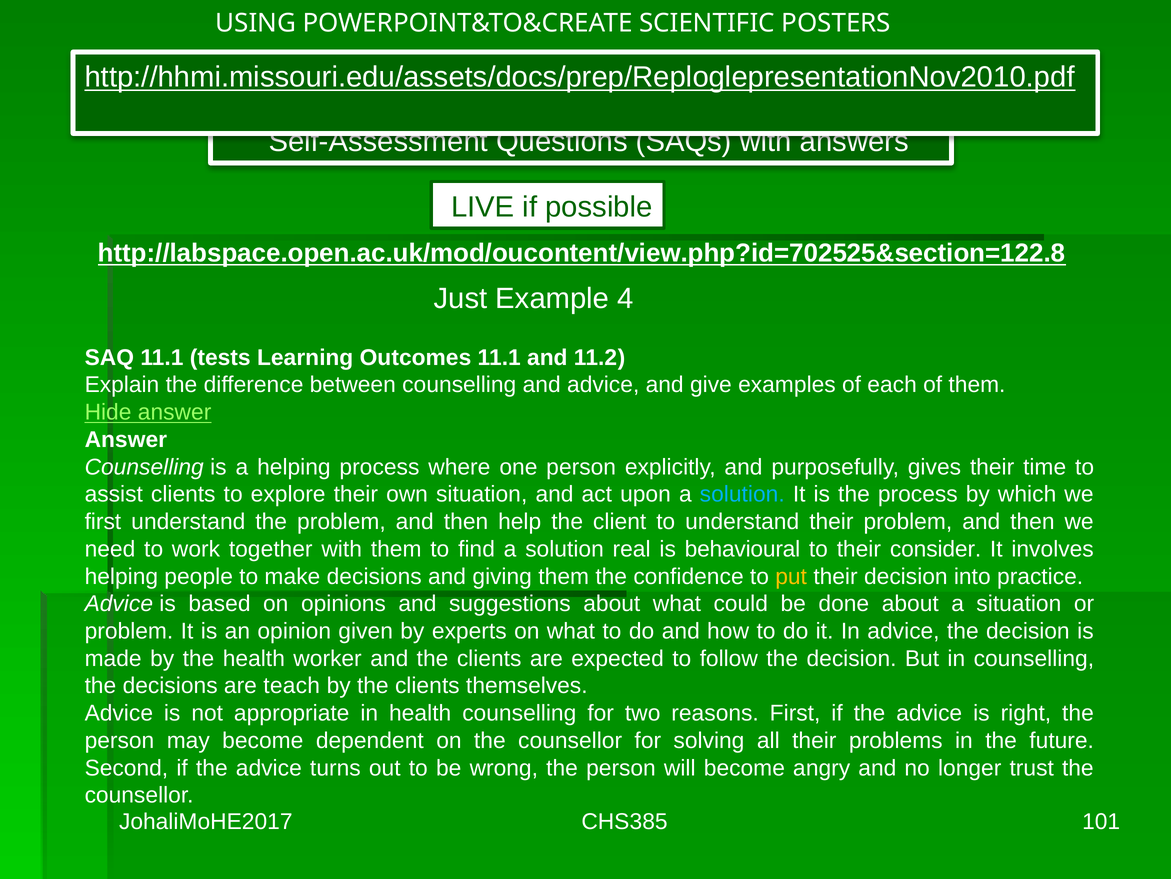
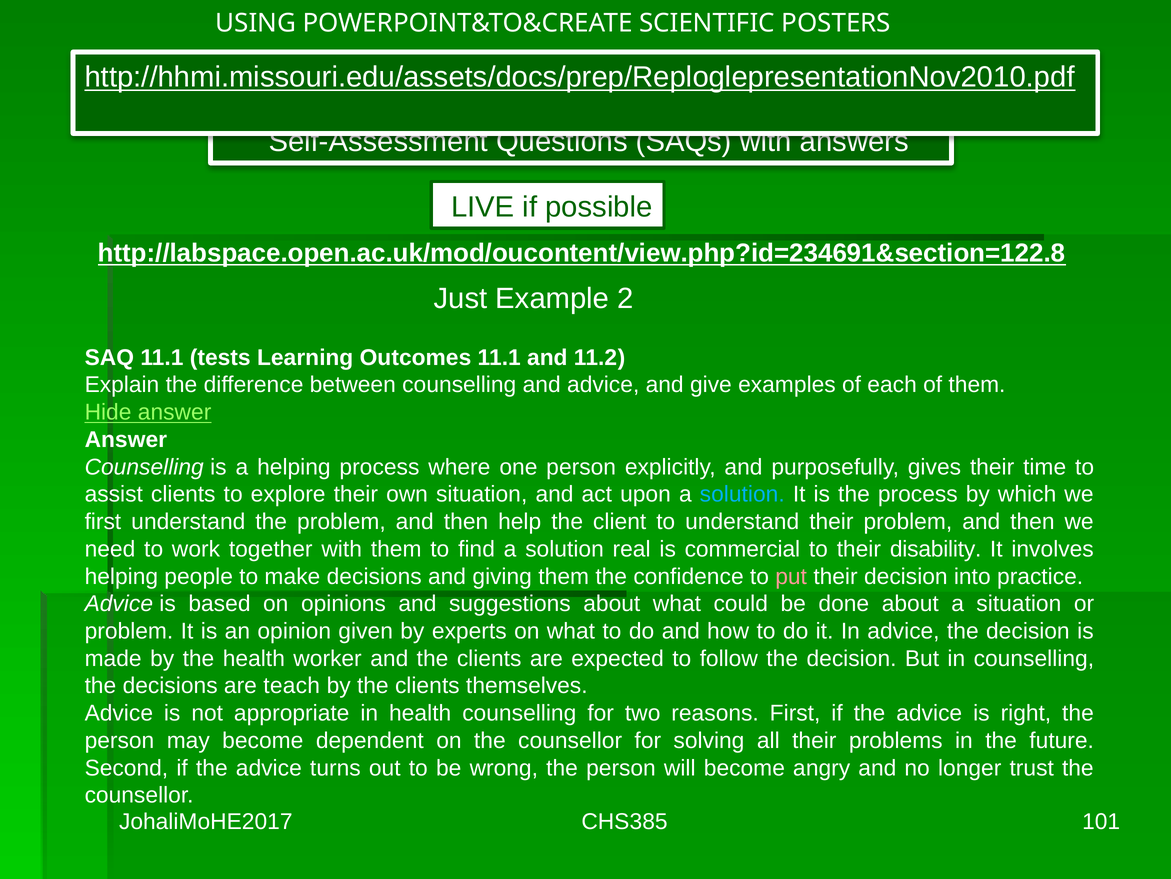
http://labspace.open.ac.uk/mod/oucontent/view.php?id=702525&section=122.8: http://labspace.open.ac.uk/mod/oucontent/view.php?id=702525&section=122.8 -> http://labspace.open.ac.uk/mod/oucontent/view.php?id=234691&section=122.8
4: 4 -> 2
behavioural: behavioural -> commercial
consider: consider -> disability
put colour: yellow -> pink
